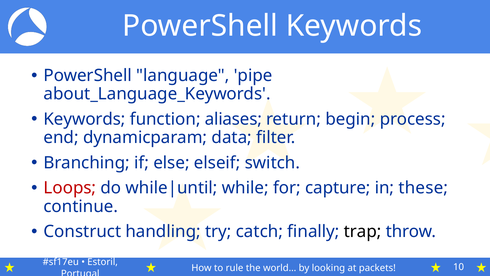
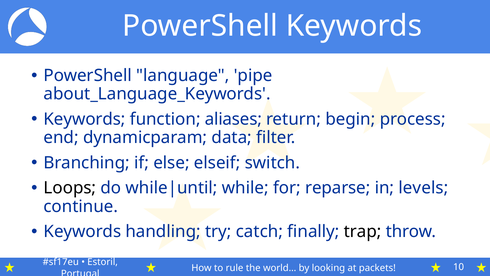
Loops colour: red -> black
capture: capture -> reparse
these: these -> levels
Construct at (82, 231): Construct -> Keywords
